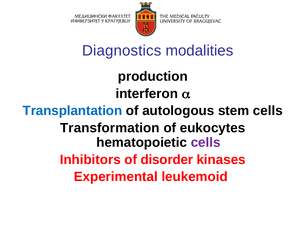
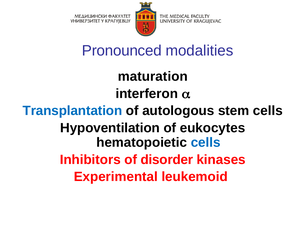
Diagnostics: Diagnostics -> Pronounced
production: production -> maturation
Transformation: Transformation -> Hypoventilation
cells at (206, 142) colour: purple -> blue
